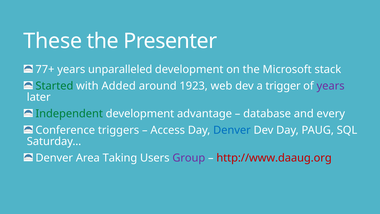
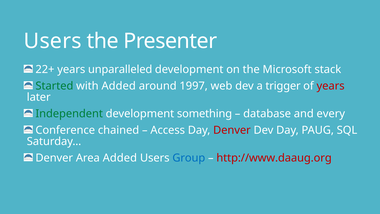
These at (53, 41): These -> Users
77+: 77+ -> 22+
1923: 1923 -> 1997
years at (331, 86) colour: purple -> red
advantage: advantage -> something
triggers: triggers -> chained
Denver at (232, 130) colour: blue -> red
Area Taking: Taking -> Added
Group colour: purple -> blue
